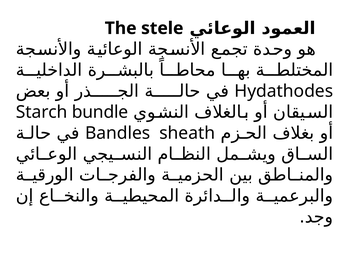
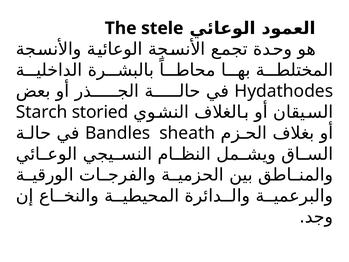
bundle: bundle -> storied
